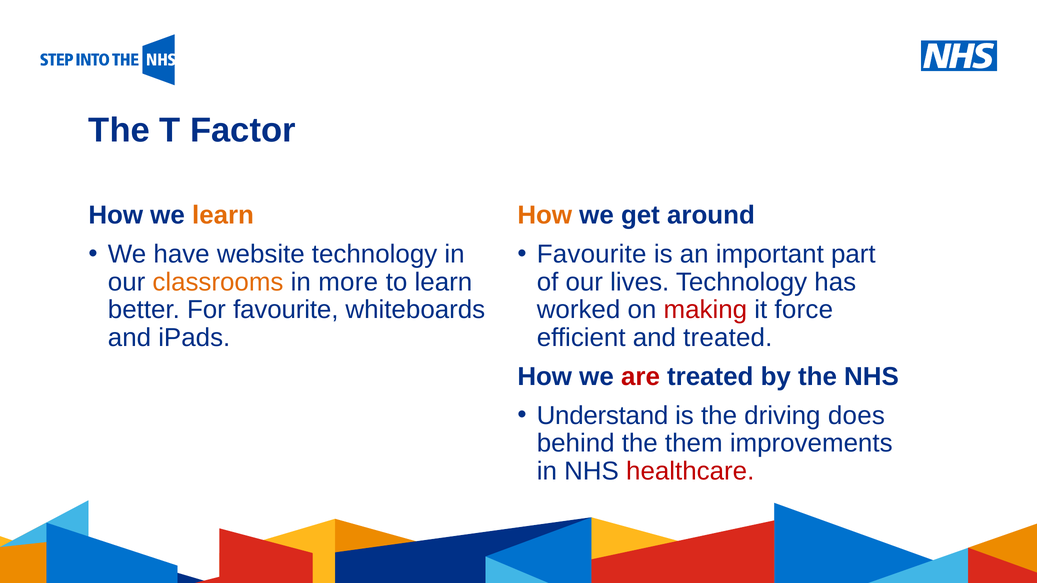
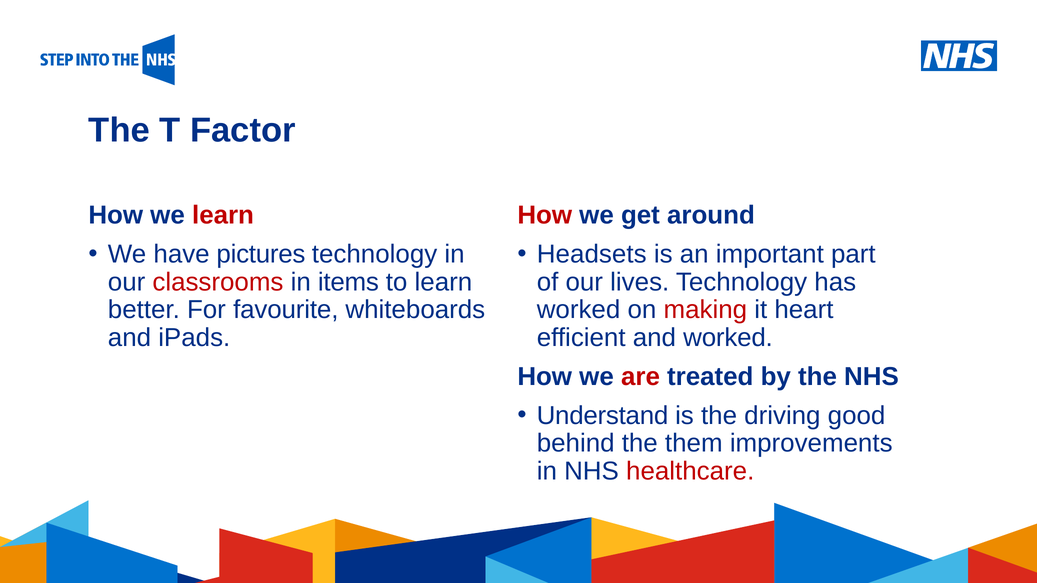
learn at (223, 215) colour: orange -> red
How at (545, 215) colour: orange -> red
website: website -> pictures
Favourite at (592, 254): Favourite -> Headsets
classrooms colour: orange -> red
more: more -> items
force: force -> heart
and treated: treated -> worked
does: does -> good
